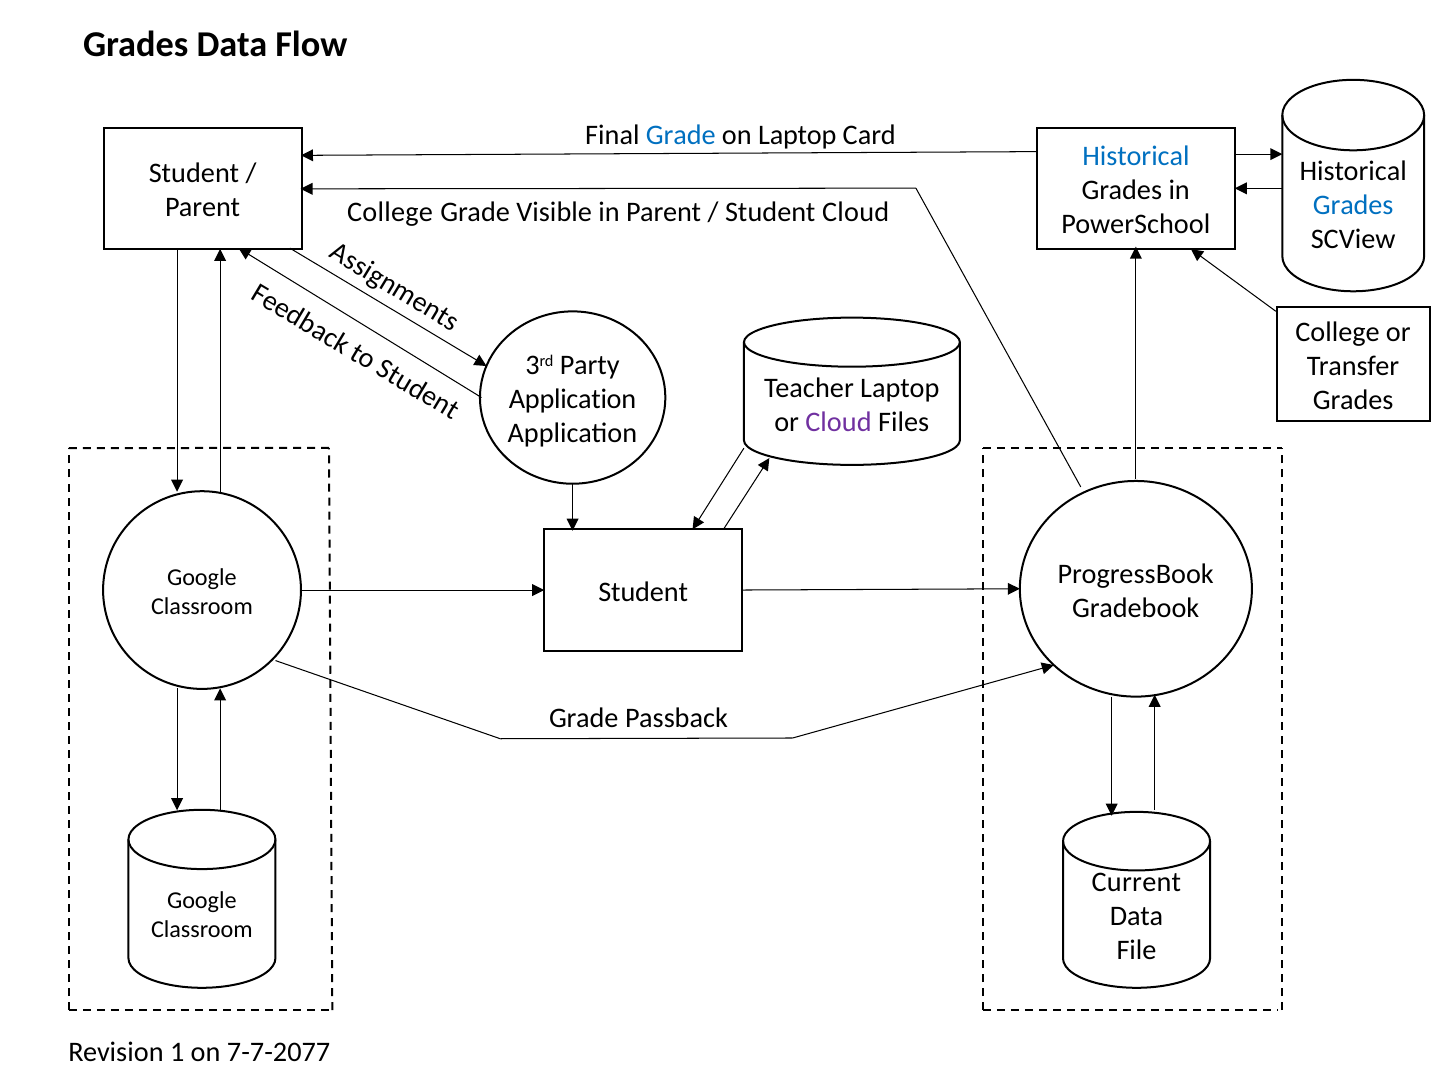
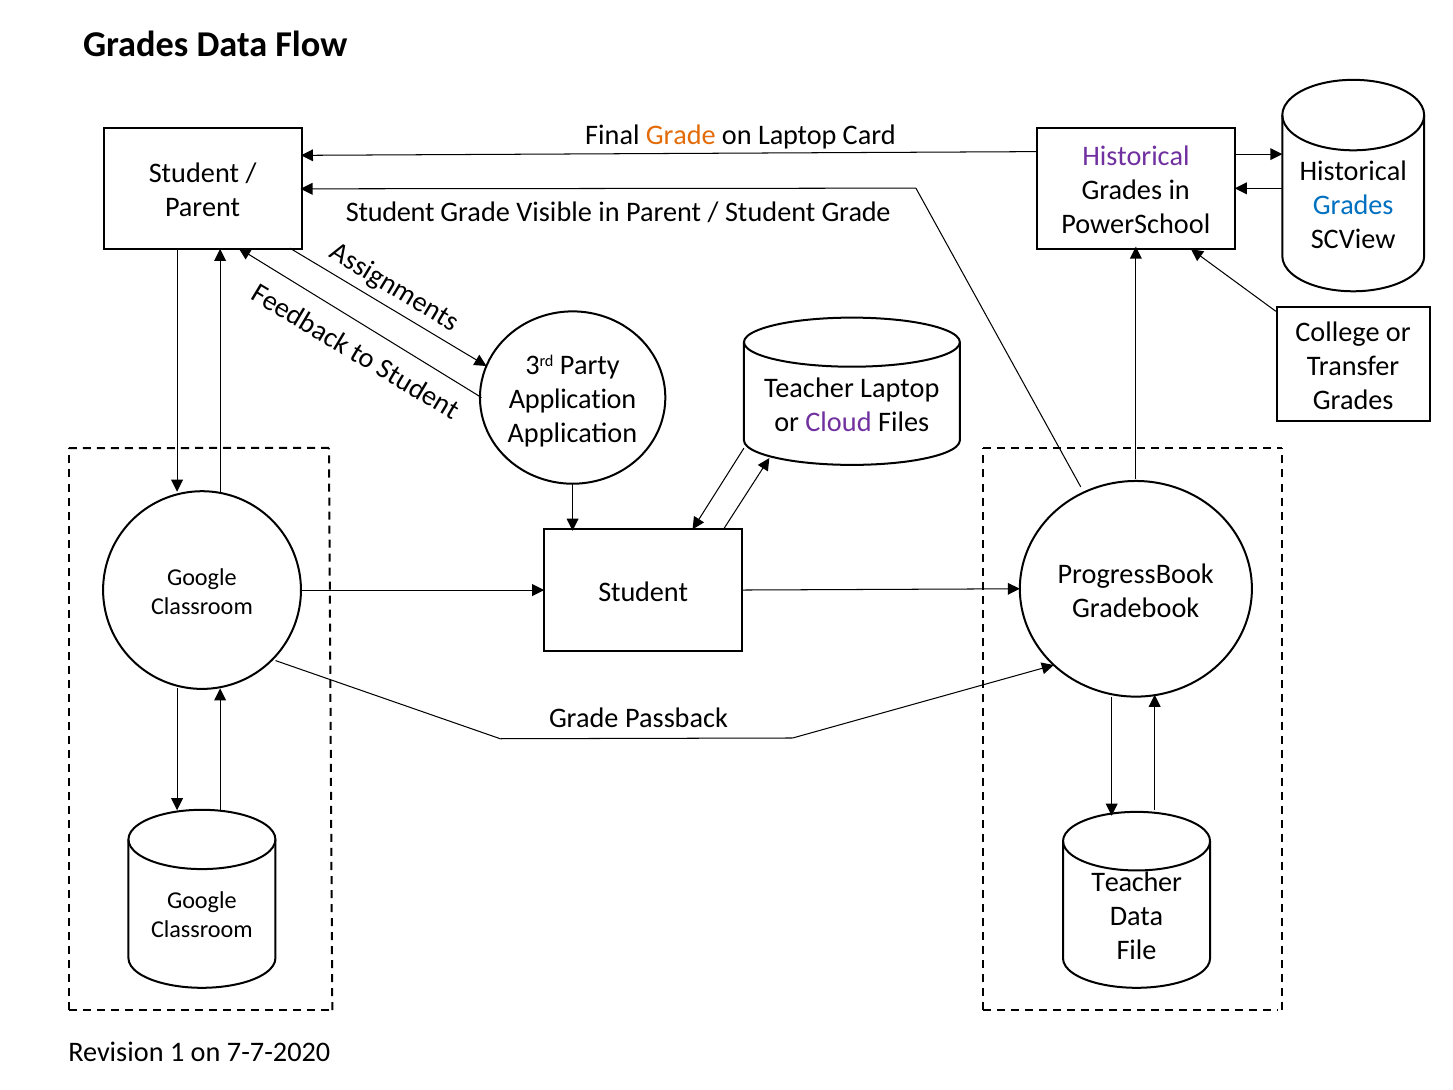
Grade at (681, 135) colour: blue -> orange
Historical at (1136, 156) colour: blue -> purple
College at (390, 212): College -> Student
Cloud at (856, 212): Cloud -> Grade
Current at (1136, 882): Current -> Teacher
7-7-2077: 7-7-2077 -> 7-7-2020
